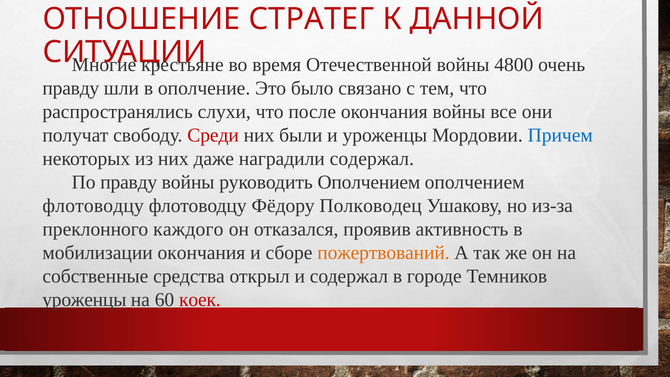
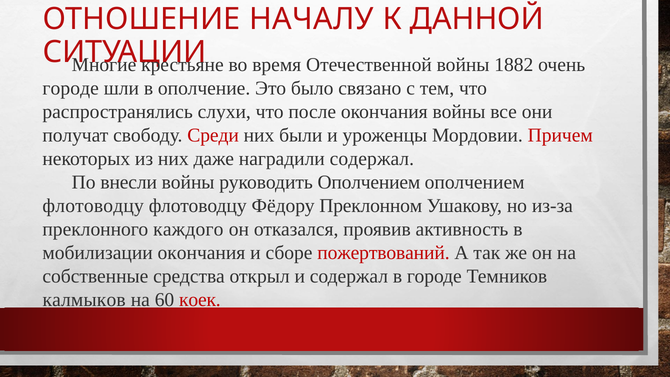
СТРАТЕГ: СТРАТЕГ -> НАЧАЛУ
4800: 4800 -> 1882
правду at (71, 88): правду -> городе
Причем colour: blue -> red
По правду: правду -> внесли
Полководец: Полководец -> Преклонном
пожертвований colour: orange -> red
уроженцы at (84, 300): уроженцы -> калмыков
